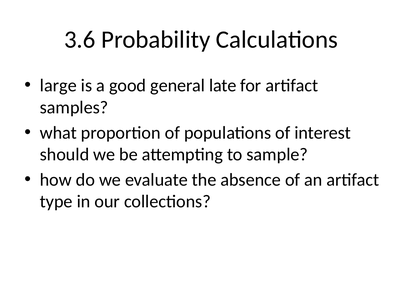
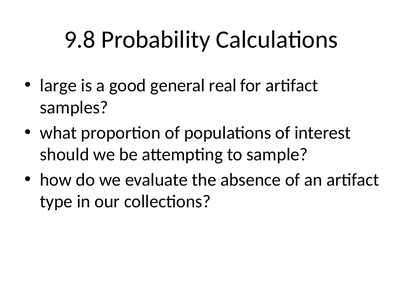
3.6: 3.6 -> 9.8
late: late -> real
